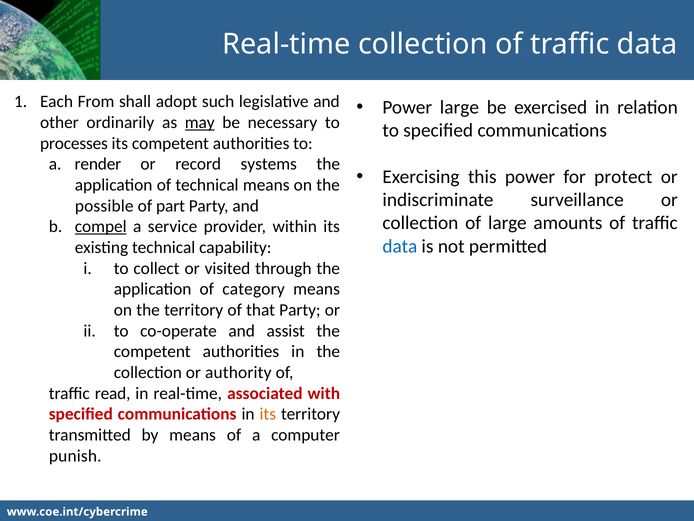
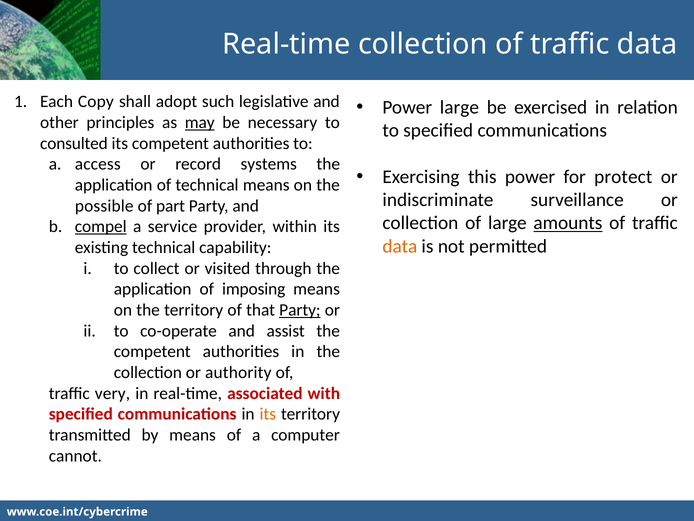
From: From -> Copy
ordinarily: ordinarily -> principles
processes: processes -> consulted
render: render -> access
amounts underline: none -> present
data at (400, 246) colour: blue -> orange
category: category -> imposing
Party at (300, 310) underline: none -> present
read: read -> very
punish: punish -> cannot
